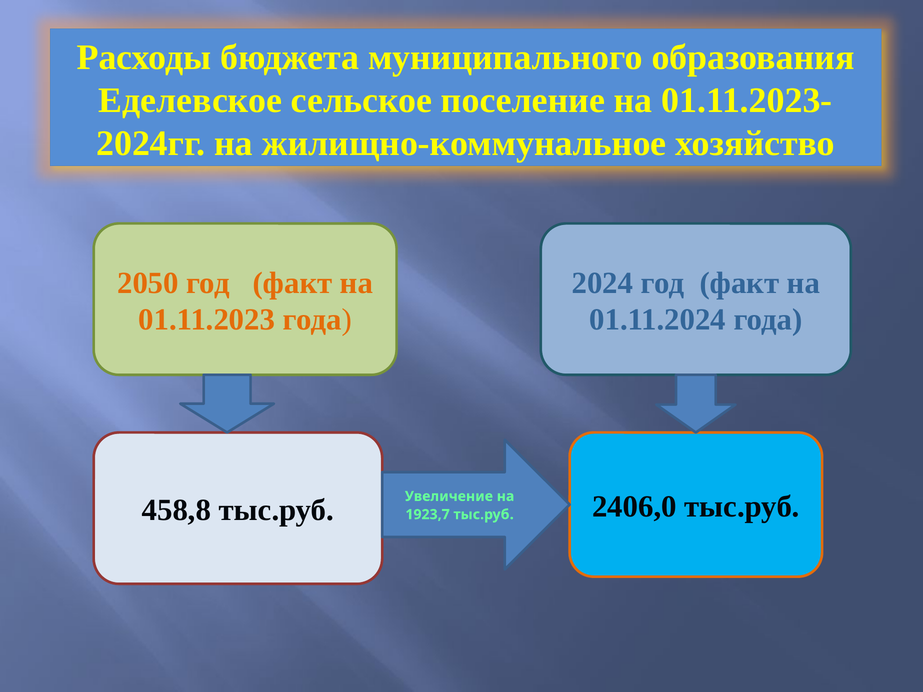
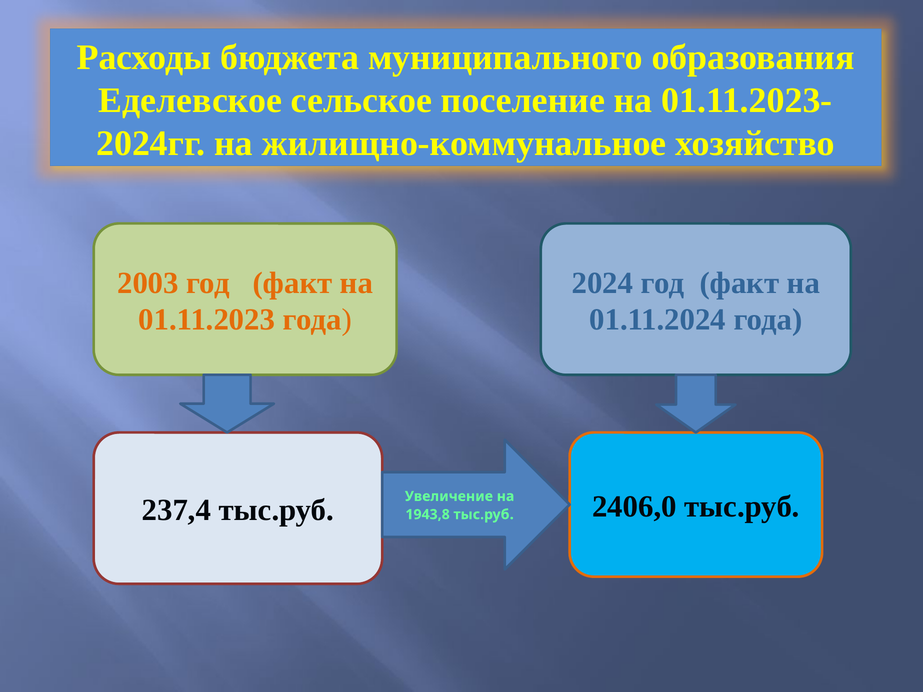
2050: 2050 -> 2003
458,8: 458,8 -> 237,4
1923,7: 1923,7 -> 1943,8
